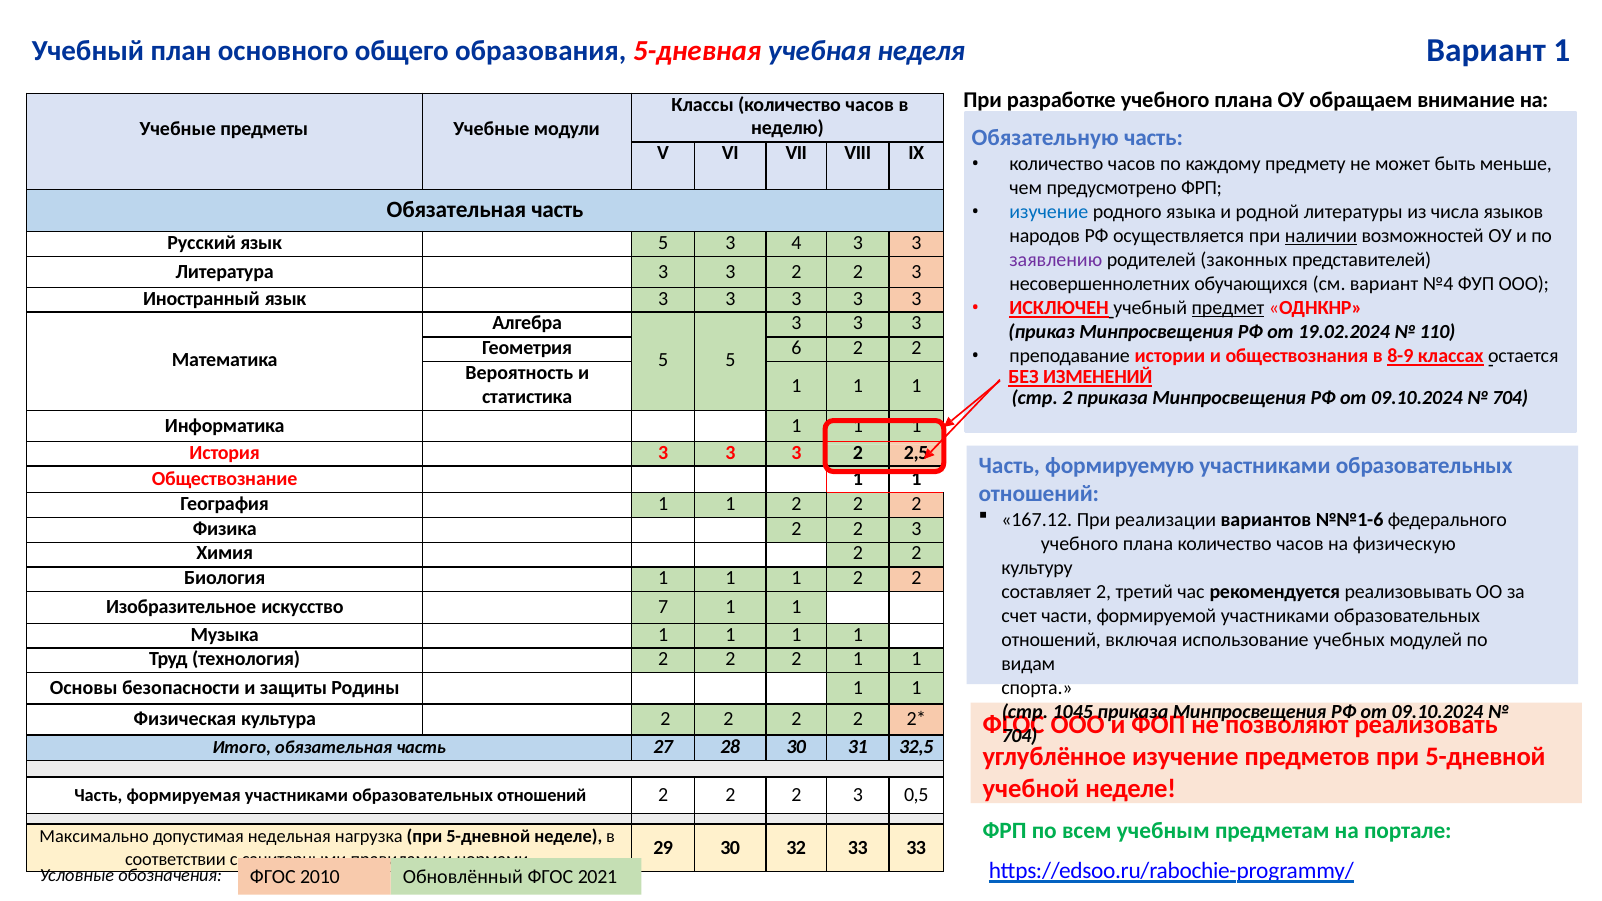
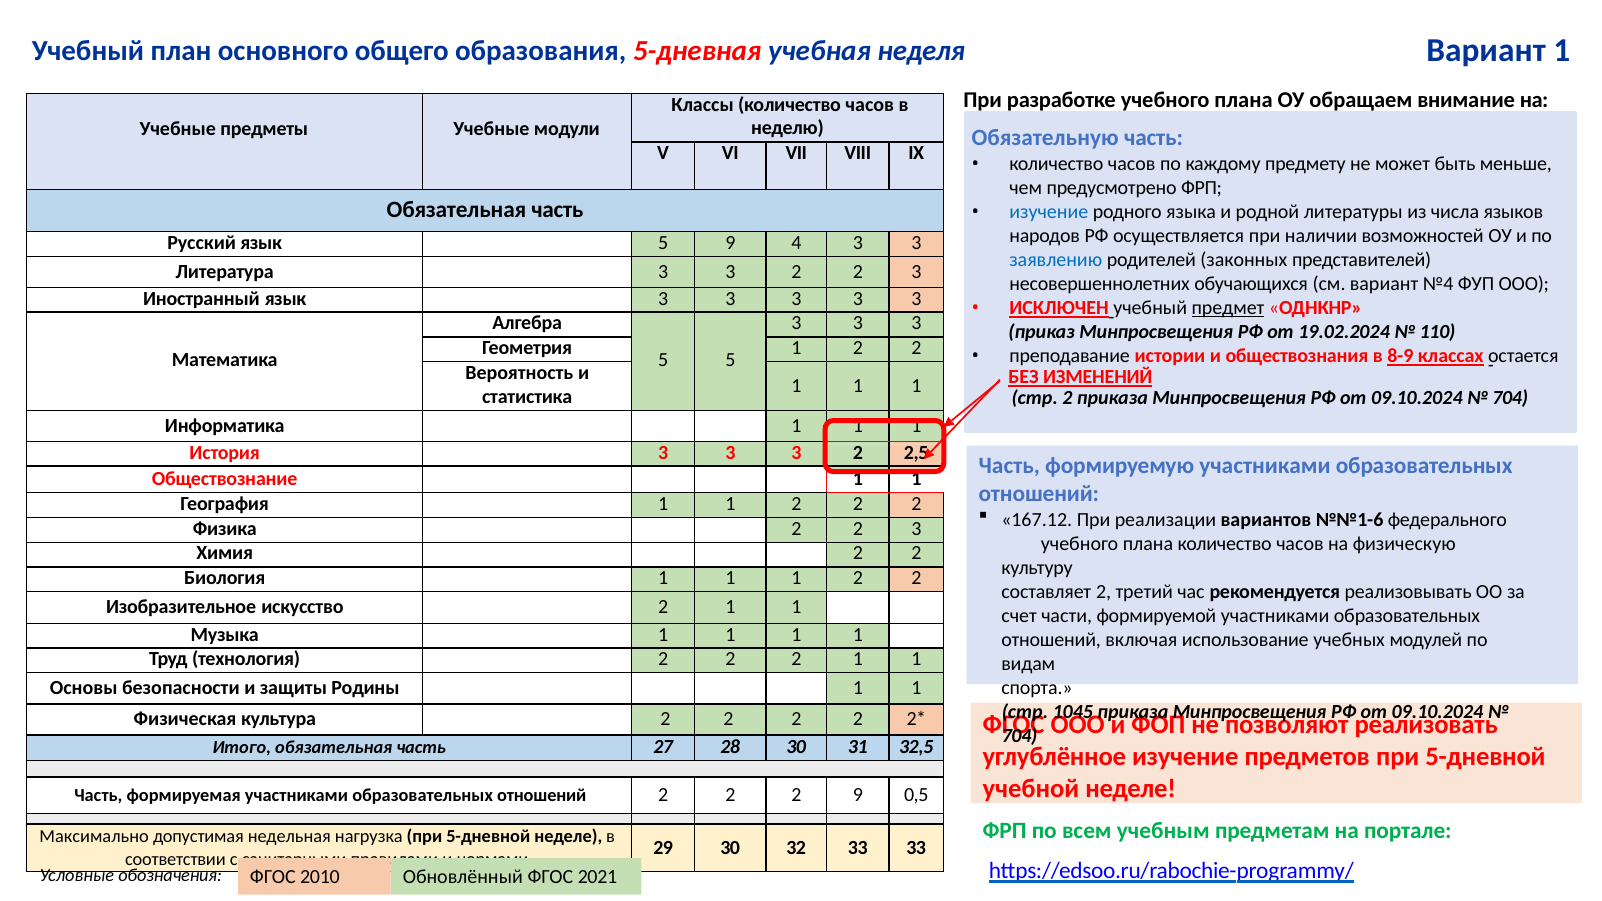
наличии underline: present -> none
язык 5 3: 3 -> 9
заявлению colour: purple -> blue
Геометрия 6: 6 -> 1
искусство 7: 7 -> 2
2 2 2 3: 3 -> 9
